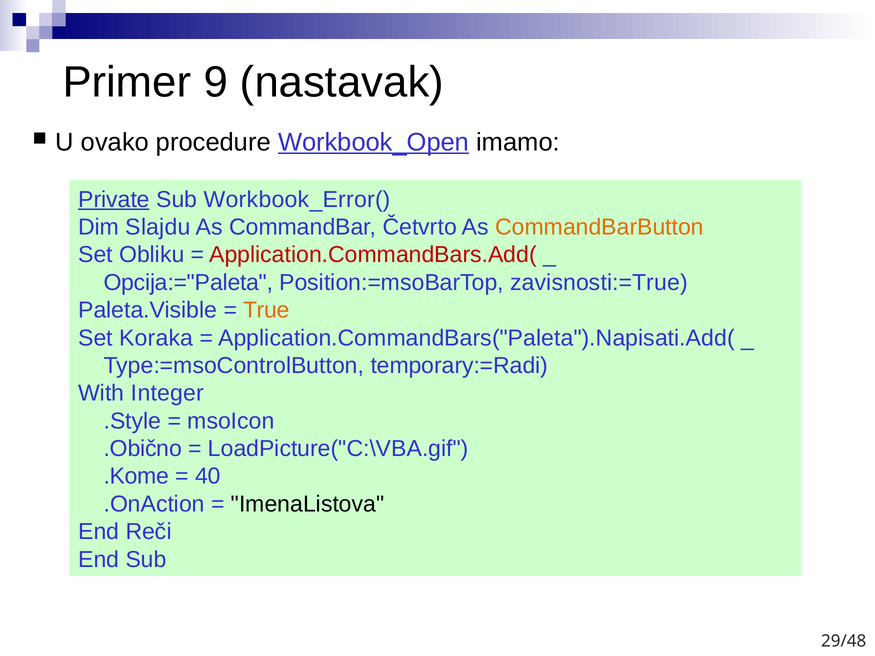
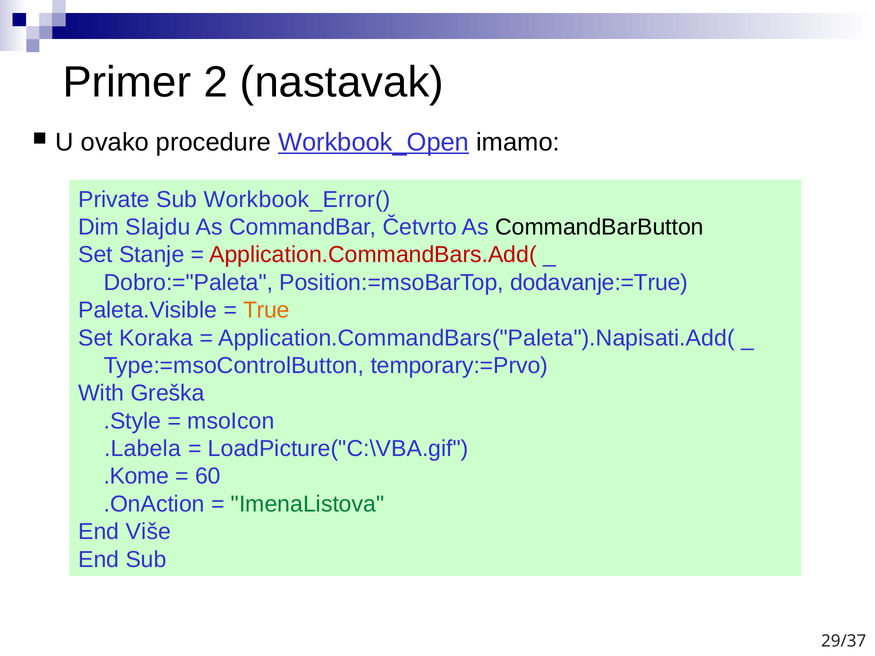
9: 9 -> 2
Private underline: present -> none
CommandBarButton colour: orange -> black
Obliku: Obliku -> Stanje
Opcija:="Paleta: Opcija:="Paleta -> Dobro:="Paleta
zavisnosti:=True: zavisnosti:=True -> dodavanje:=True
temporary:=Radi: temporary:=Radi -> temporary:=Prvo
Integer: Integer -> Greška
.Obično: .Obično -> .Labela
40: 40 -> 60
ImenaListova colour: black -> green
Reči: Reči -> Više
29/48: 29/48 -> 29/37
